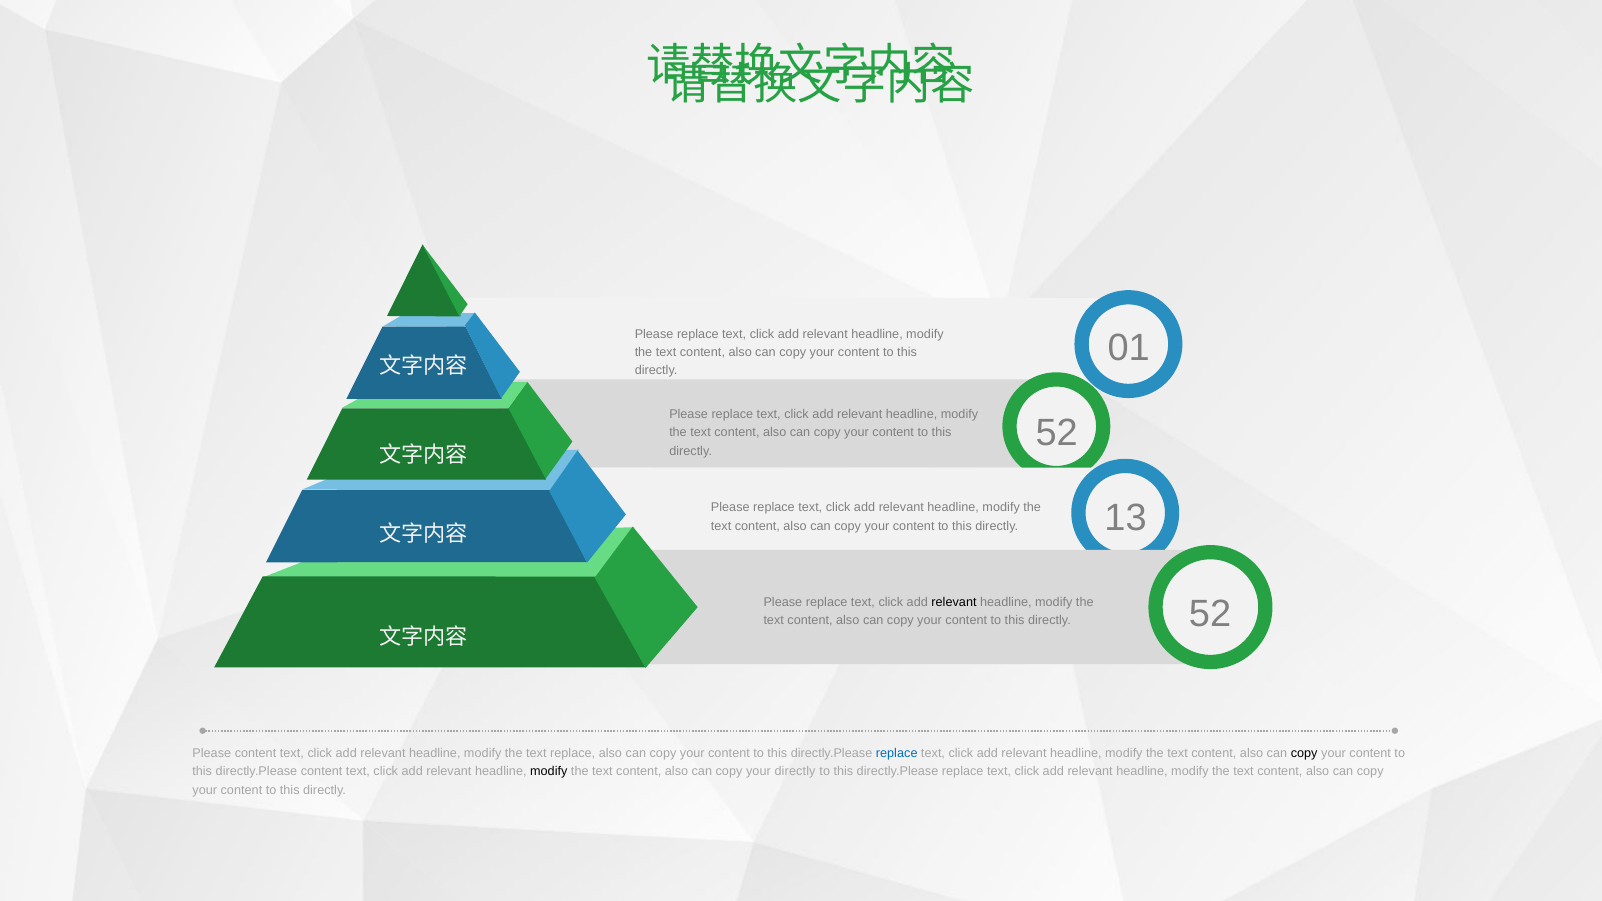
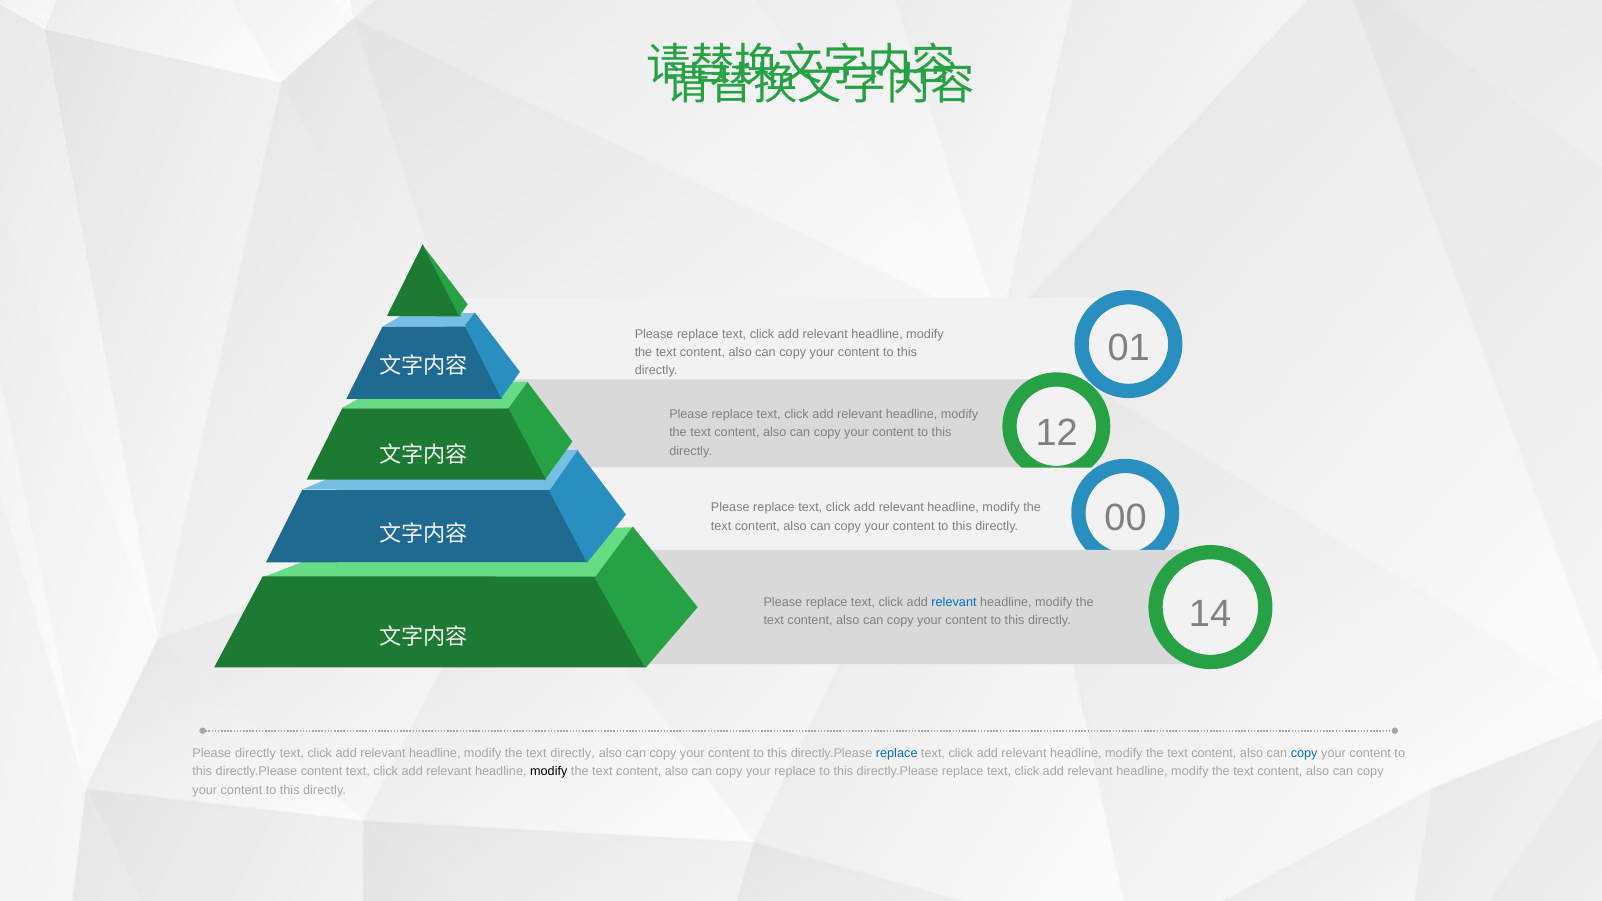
52 at (1057, 433): 52 -> 12
13: 13 -> 00
relevant at (954, 602) colour: black -> blue
52 at (1210, 614): 52 -> 14
Please content: content -> directly
text replace: replace -> directly
copy at (1304, 754) colour: black -> blue
your directly: directly -> replace
